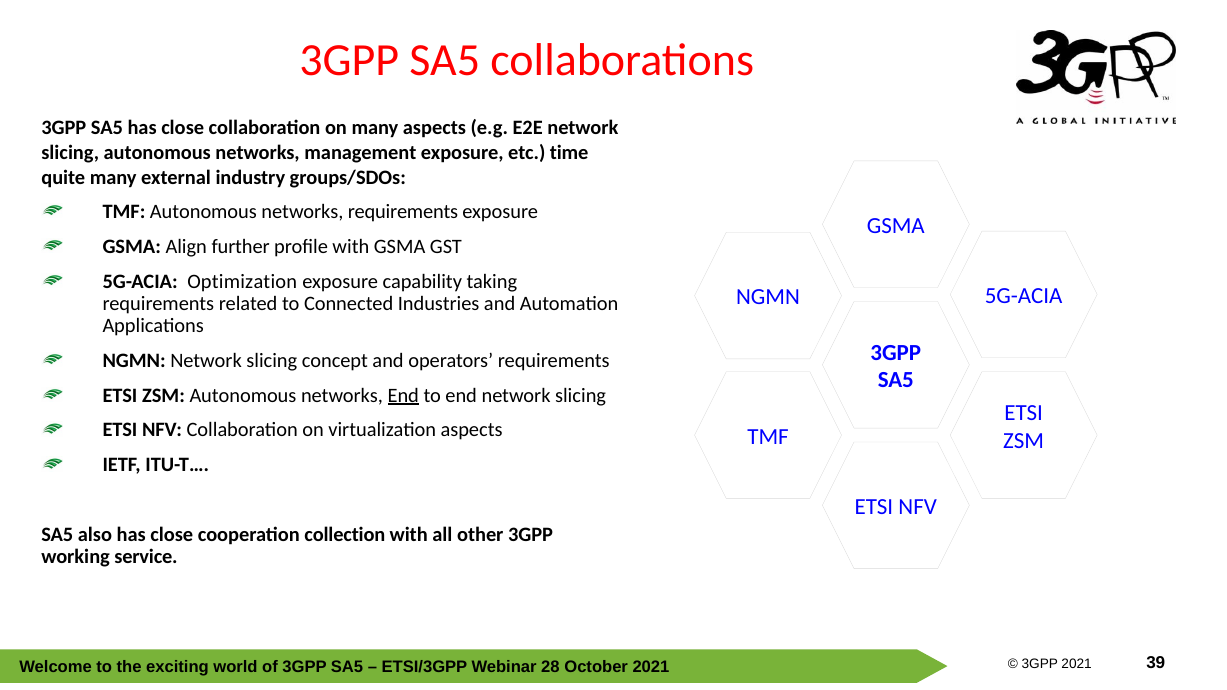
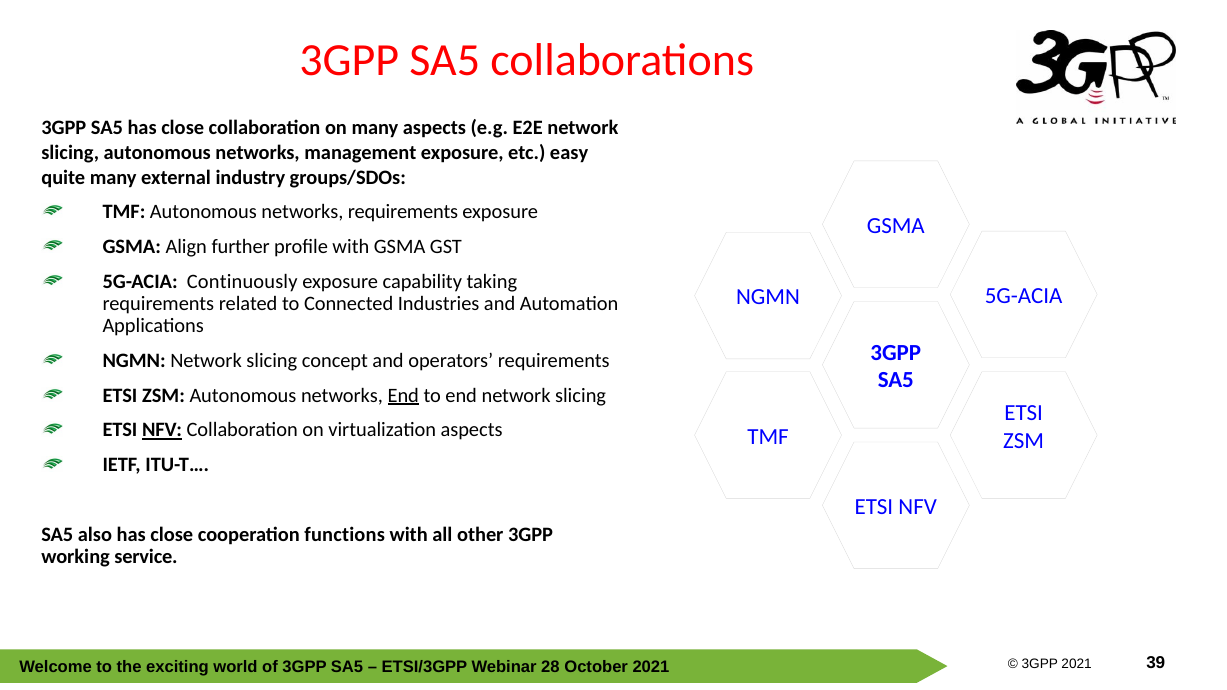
time: time -> easy
Optimization: Optimization -> Continuously
NFV at (162, 430) underline: none -> present
collection: collection -> functions
